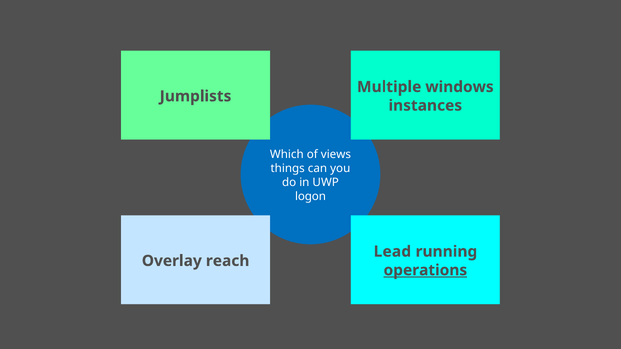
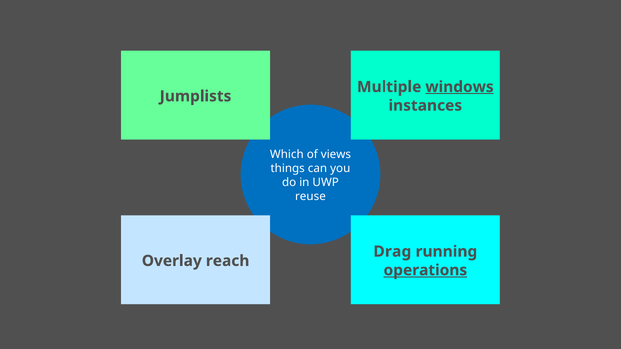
windows underline: none -> present
logon: logon -> reuse
Lead: Lead -> Drag
